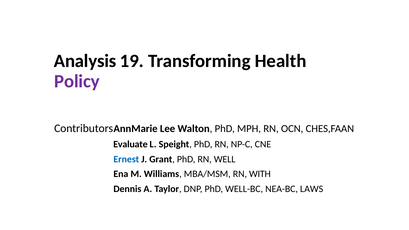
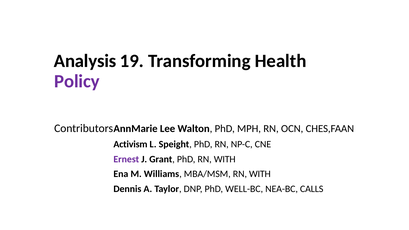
Evaluate: Evaluate -> Activism
Ernest colour: blue -> purple
PhD RN WELL: WELL -> WITH
LAWS: LAWS -> CALLS
